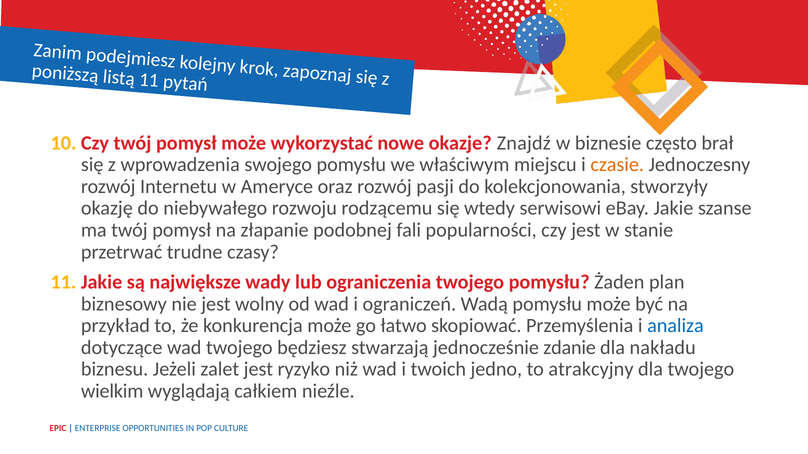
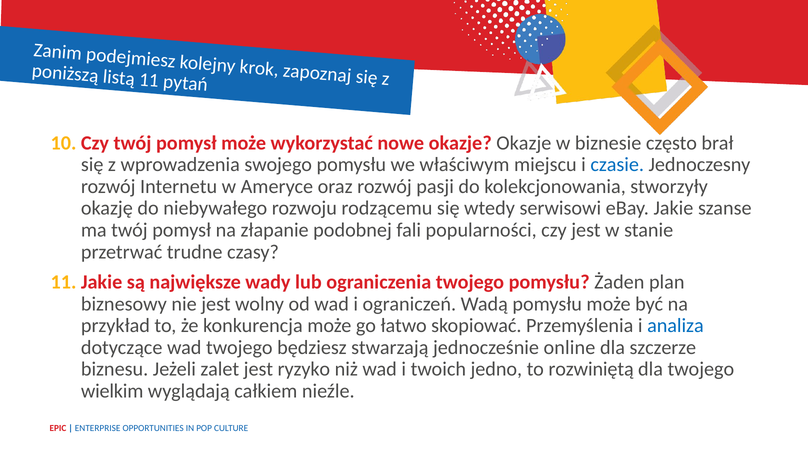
okazje Znajdź: Znajdź -> Okazje
czasie colour: orange -> blue
zdanie: zdanie -> online
nakładu: nakładu -> szczerze
atrakcyjny: atrakcyjny -> rozwiniętą
